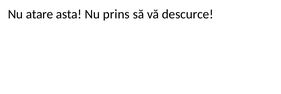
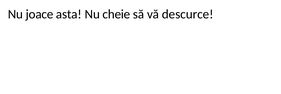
atare: atare -> joace
prins: prins -> cheie
